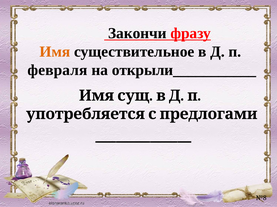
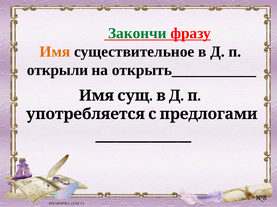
Закончи colour: black -> green
февраля: февраля -> открыли
открыли___________: открыли___________ -> открыть___________
